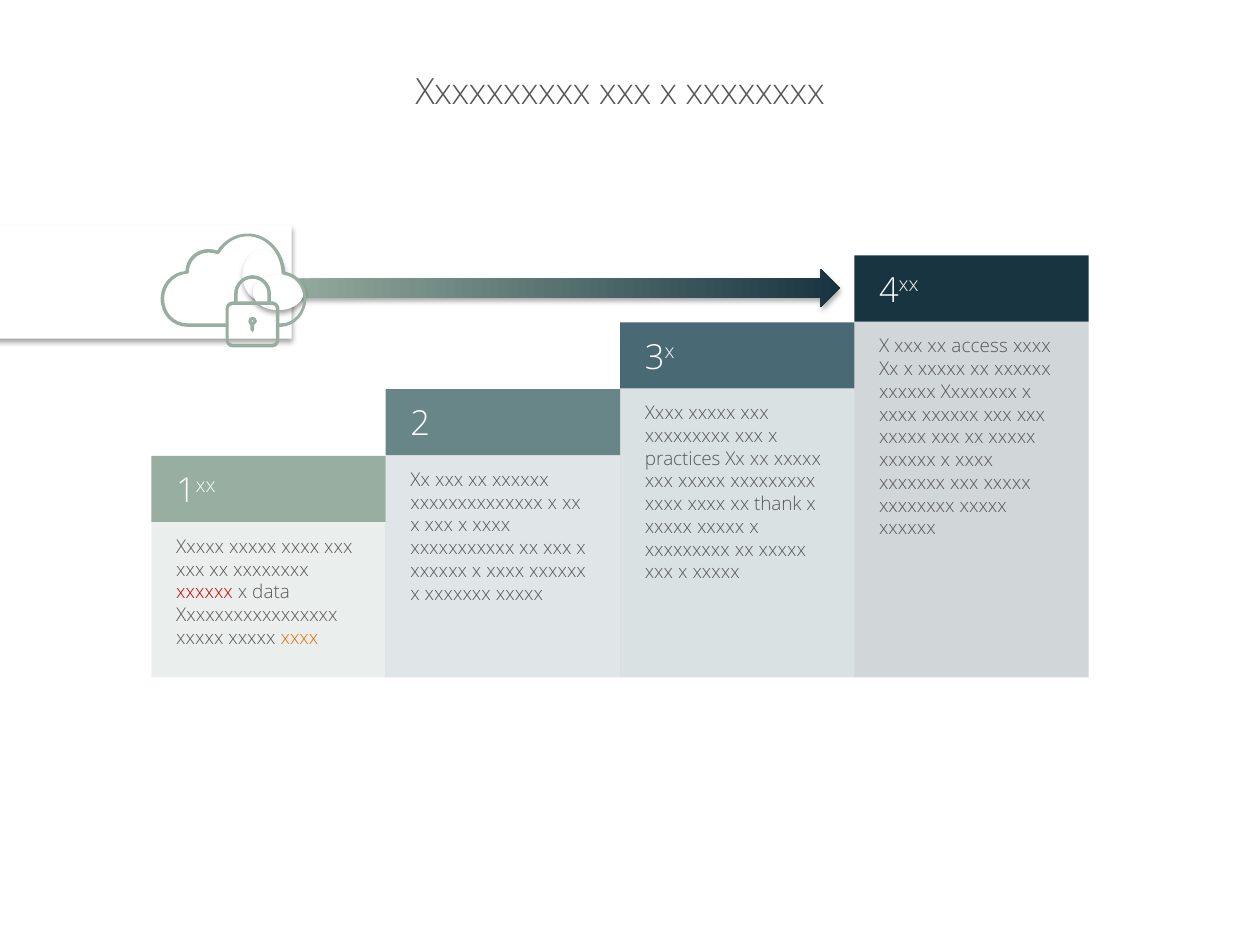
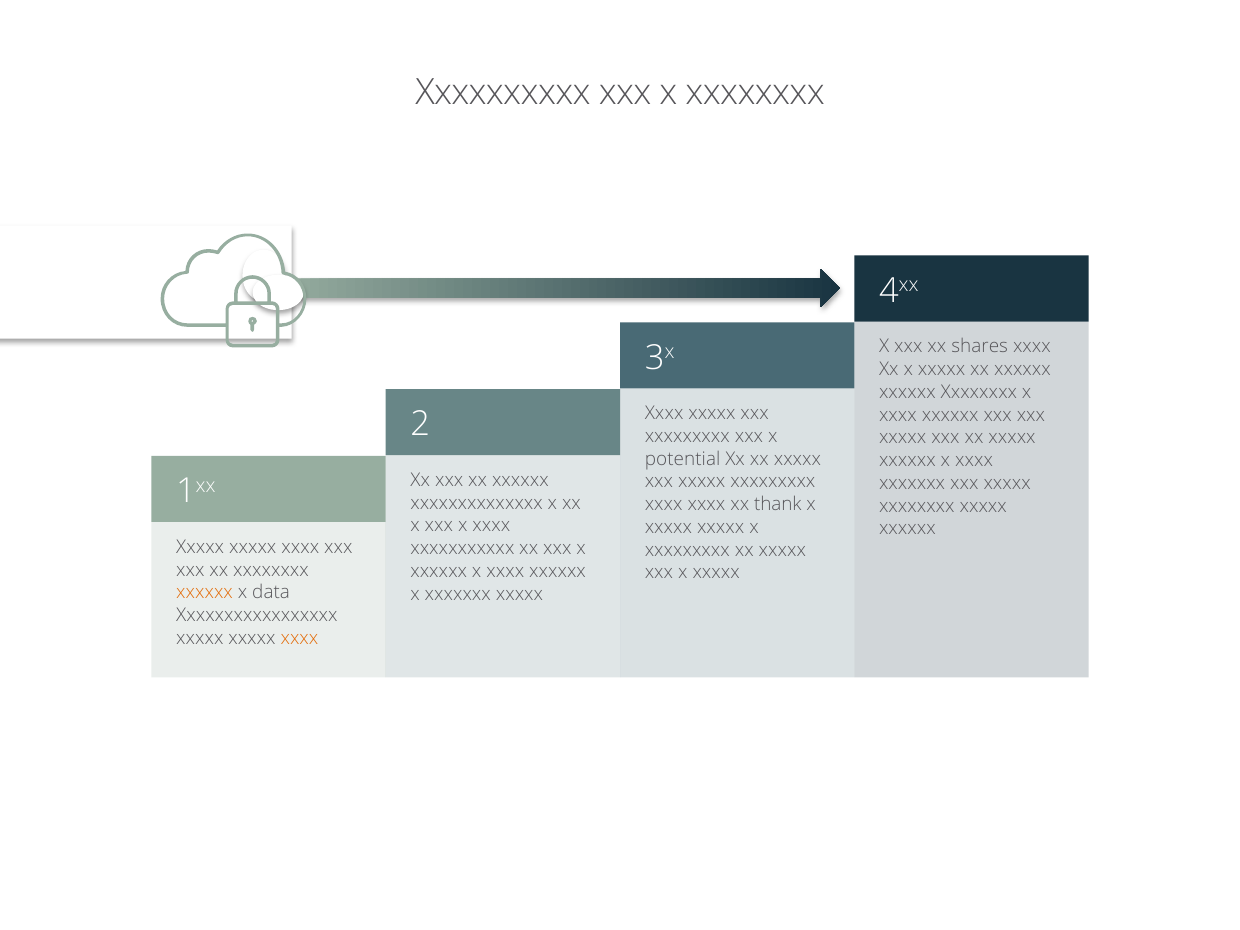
access: access -> shares
practices: practices -> potential
xxxxxx at (205, 593) colour: red -> orange
